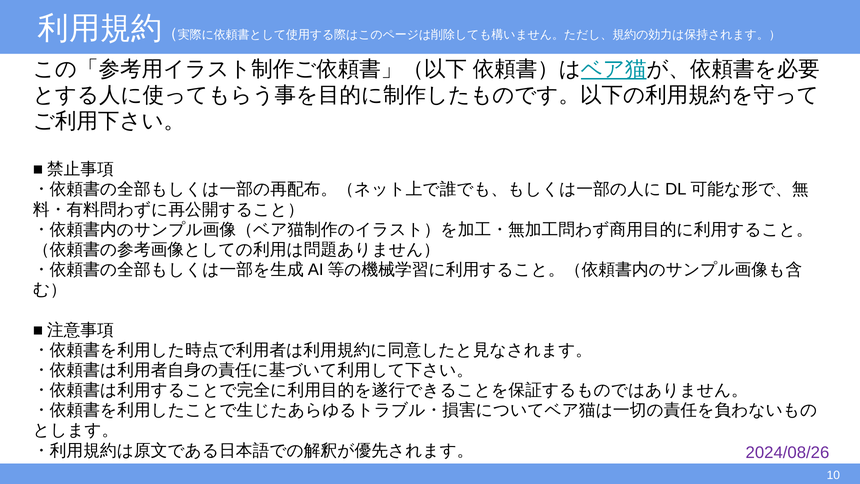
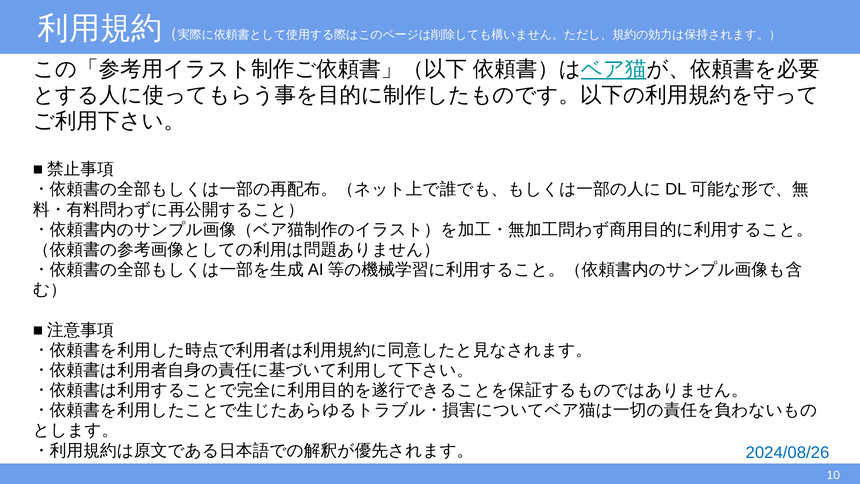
2024/08/26 colour: purple -> blue
